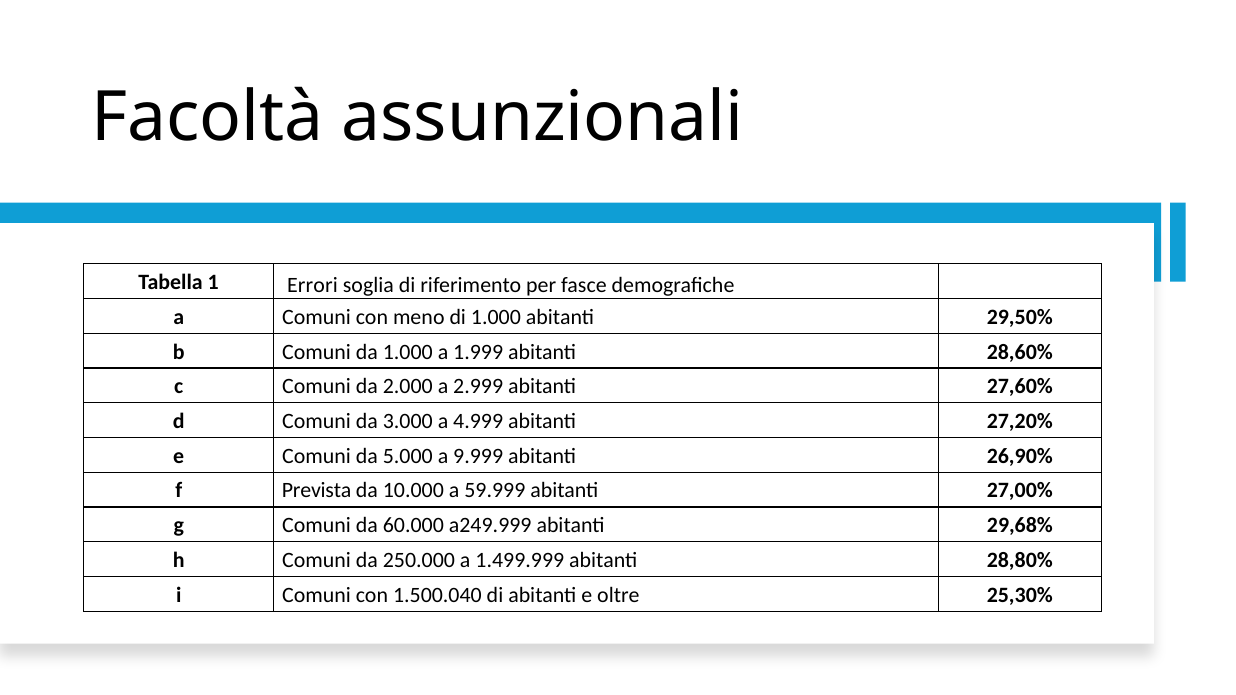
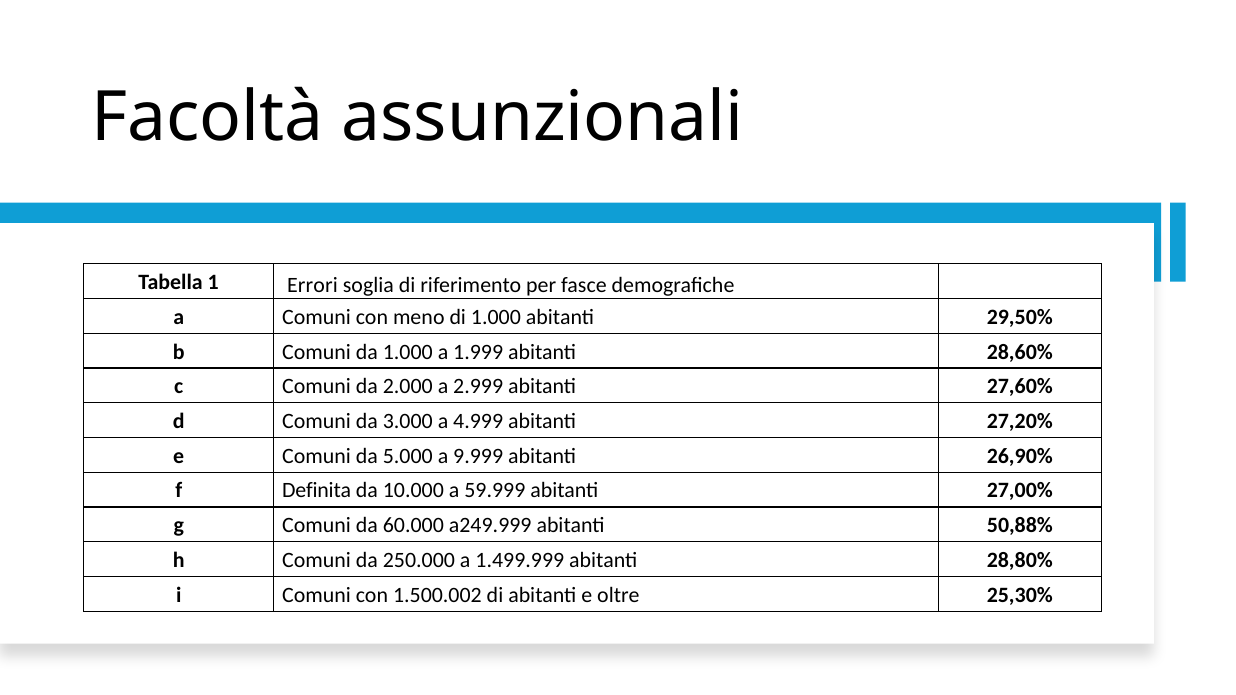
Prevista: Prevista -> Definita
29,68%: 29,68% -> 50,88%
1.500.040: 1.500.040 -> 1.500.002
